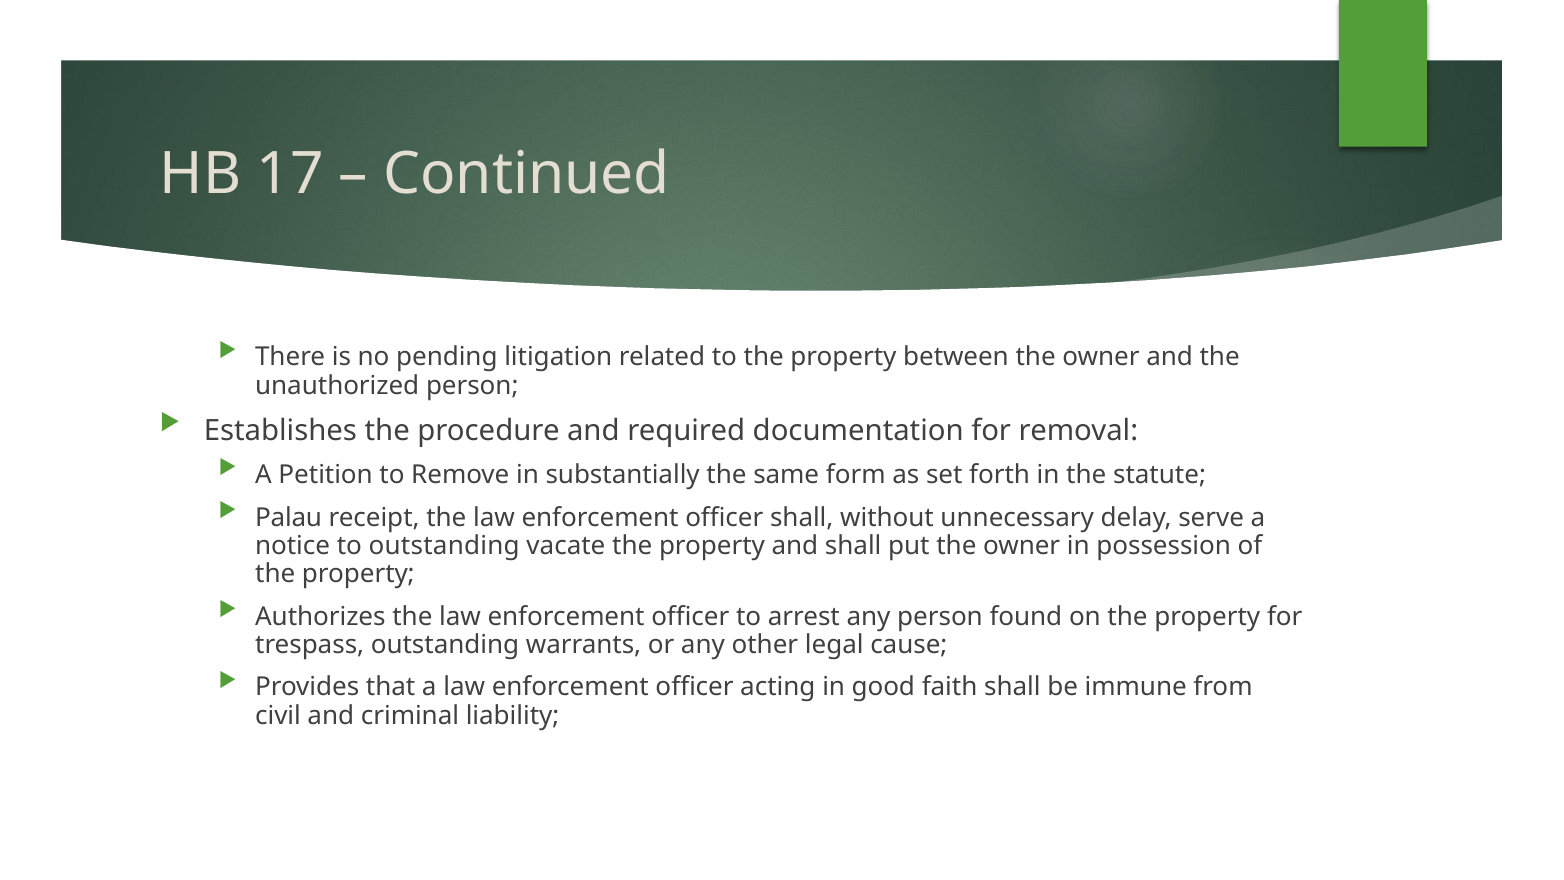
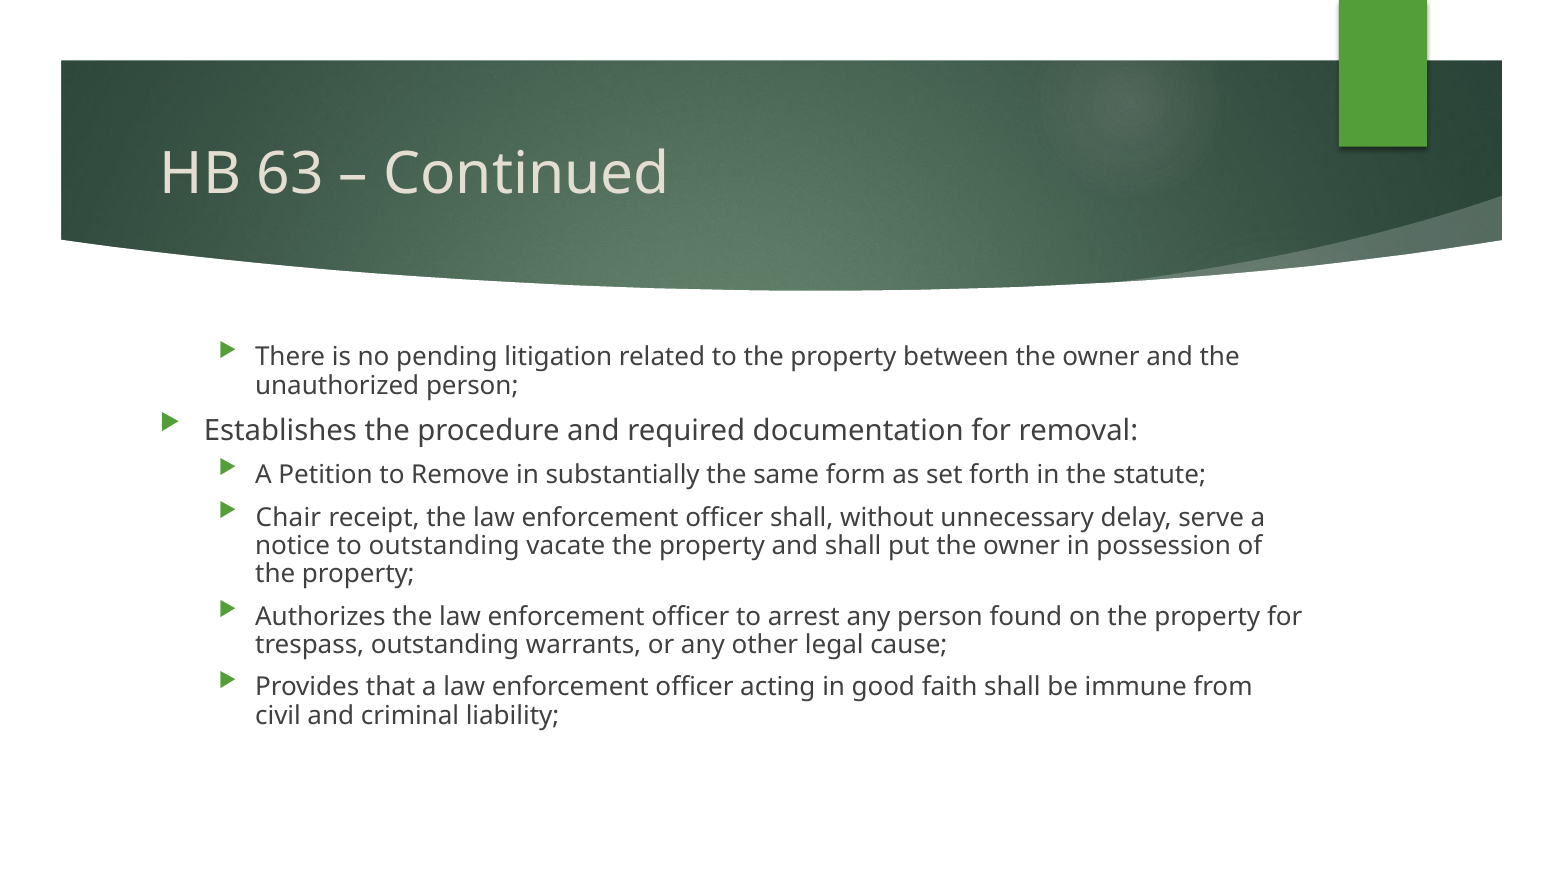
17: 17 -> 63
Palau: Palau -> Chair
